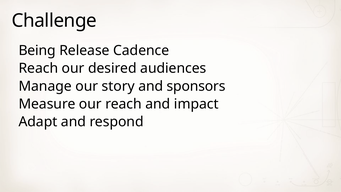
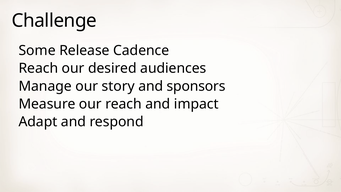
Being: Being -> Some
